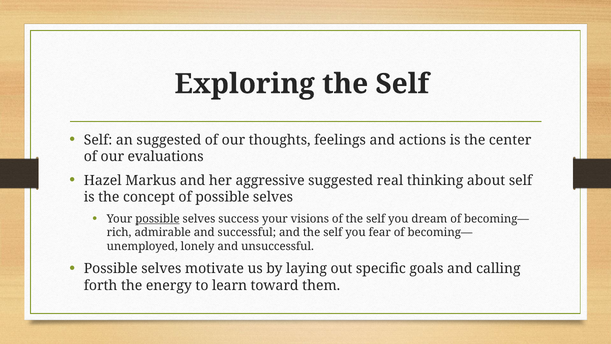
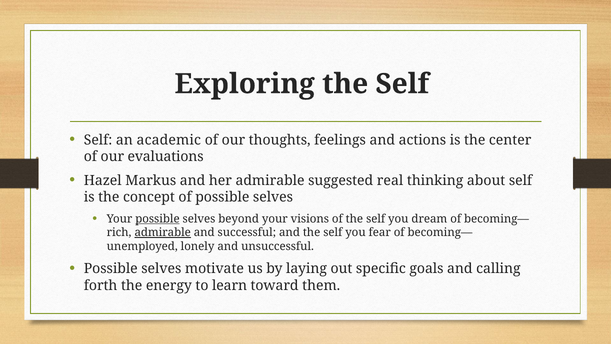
an suggested: suggested -> academic
her aggressive: aggressive -> admirable
success: success -> beyond
admirable at (163, 232) underline: none -> present
